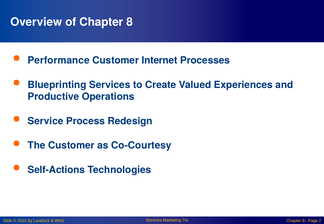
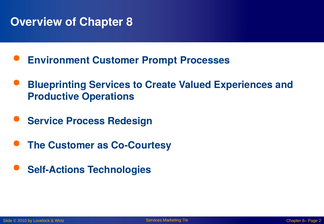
Performance: Performance -> Environment
Internet: Internet -> Prompt
